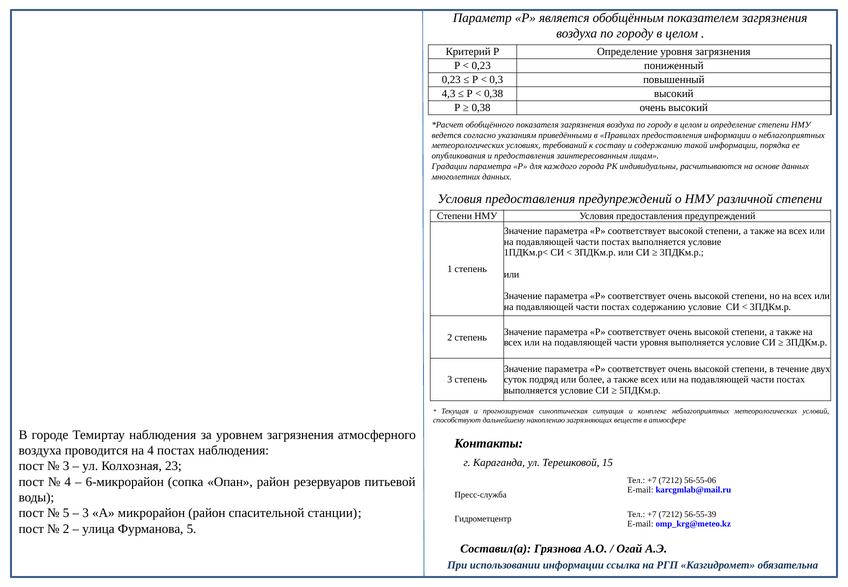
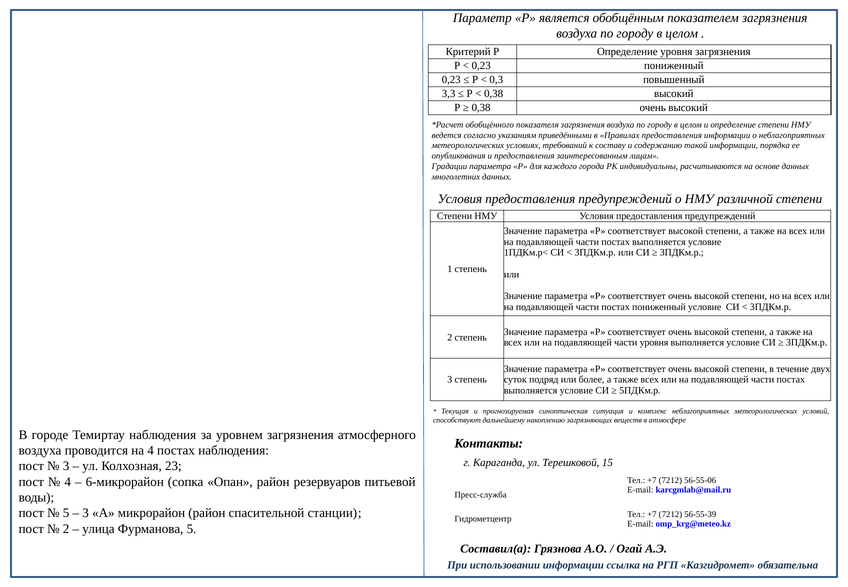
4,3: 4,3 -> 3,3
постах содержанию: содержанию -> пониженный
